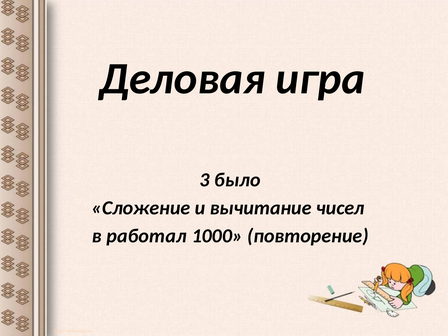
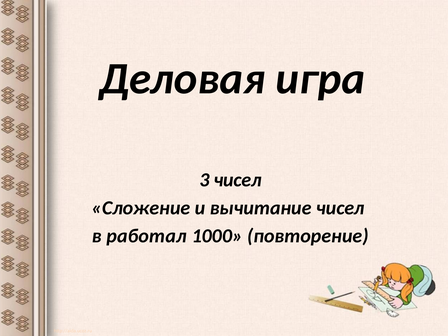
3 было: было -> чисел
